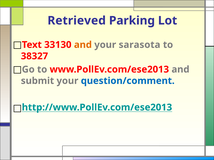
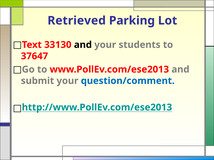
and at (83, 45) colour: orange -> black
sarasota: sarasota -> students
38327: 38327 -> 37647
